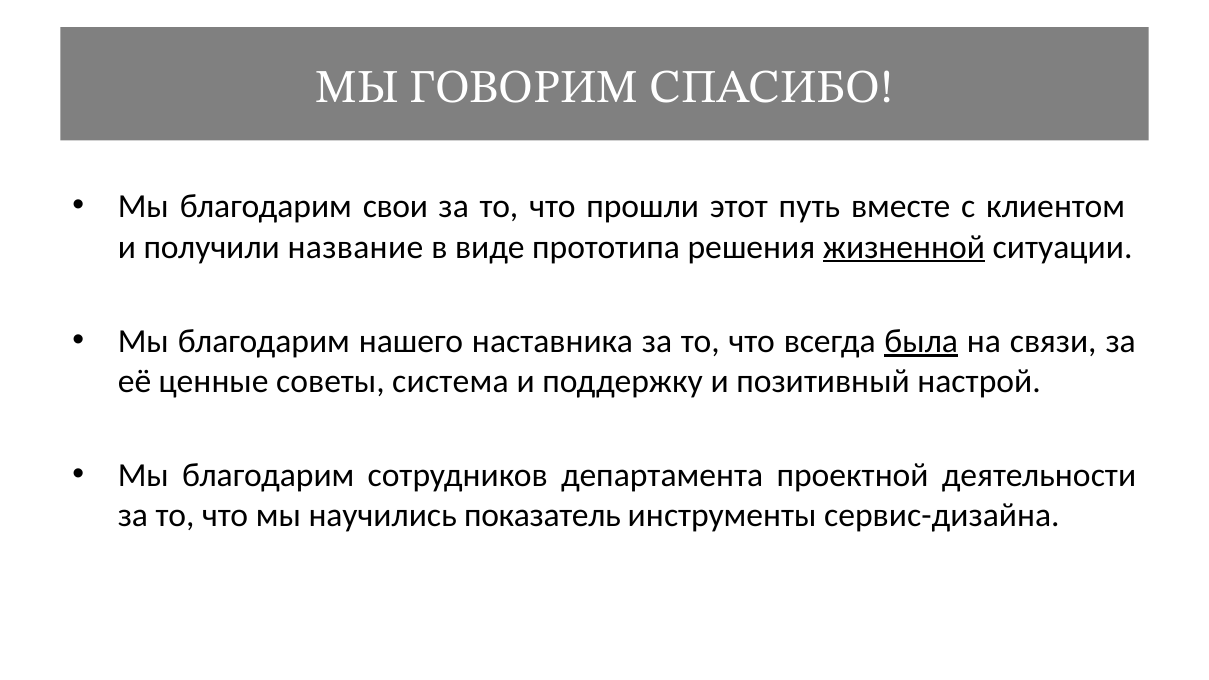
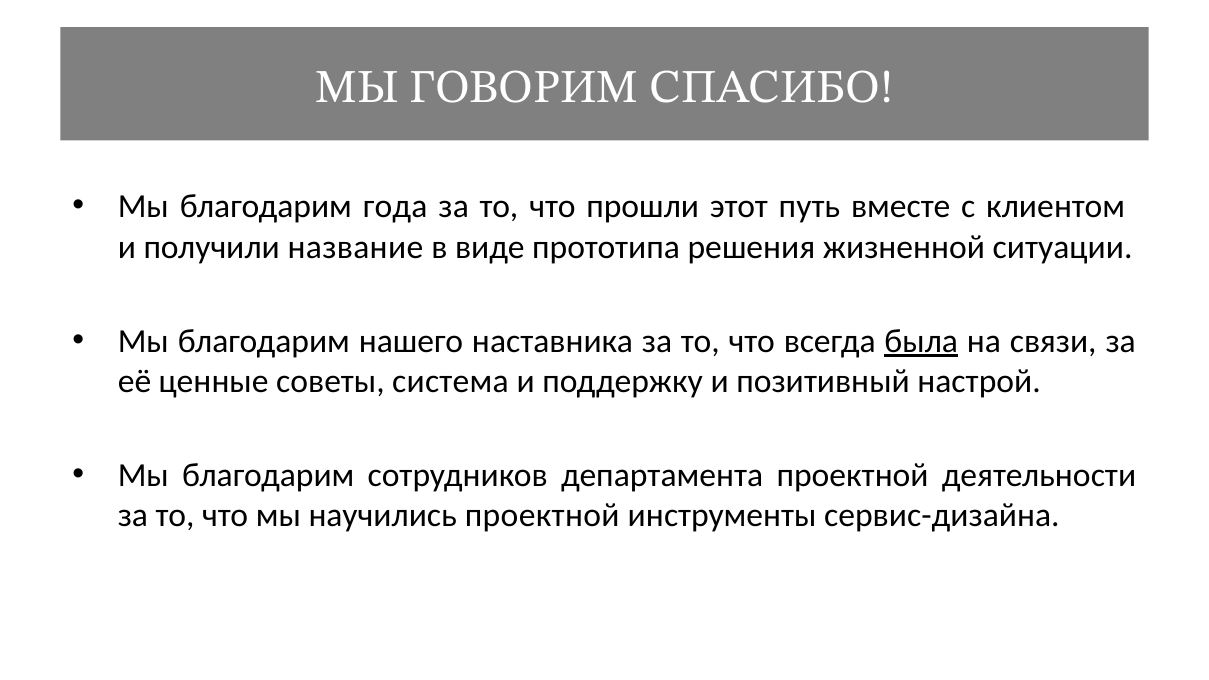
свои: свои -> года
жизненной underline: present -> none
научились показатель: показатель -> проектной
